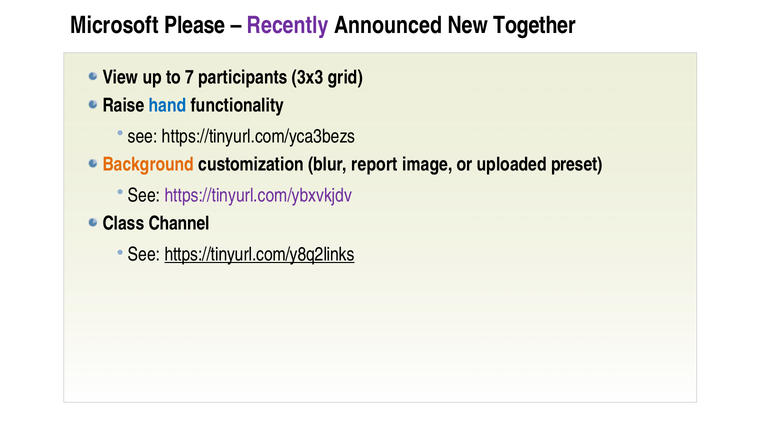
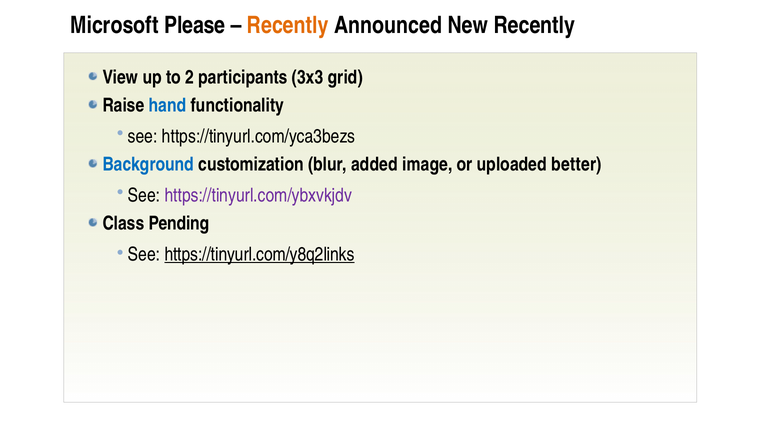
Recently at (288, 25) colour: purple -> orange
New Together: Together -> Recently
7: 7 -> 2
Background colour: orange -> blue
report: report -> added
preset: preset -> better
Channel: Channel -> Pending
